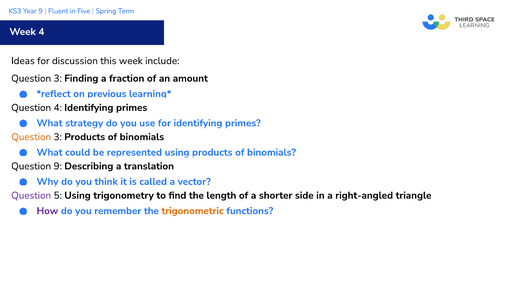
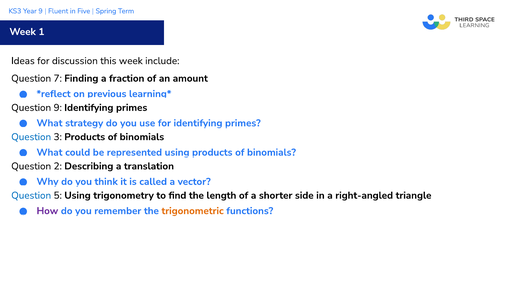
Week 4: 4 -> 1
3 at (58, 78): 3 -> 7
Question 4: 4 -> 9
Question at (31, 137) colour: orange -> blue
Question 9: 9 -> 2
Question at (31, 196) colour: purple -> blue
